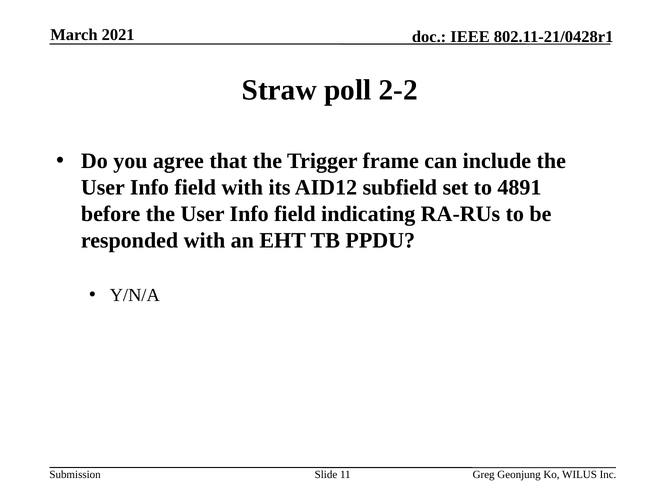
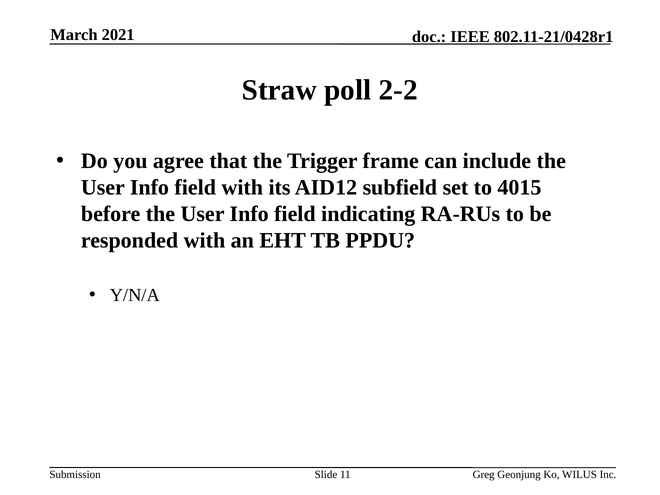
4891: 4891 -> 4015
